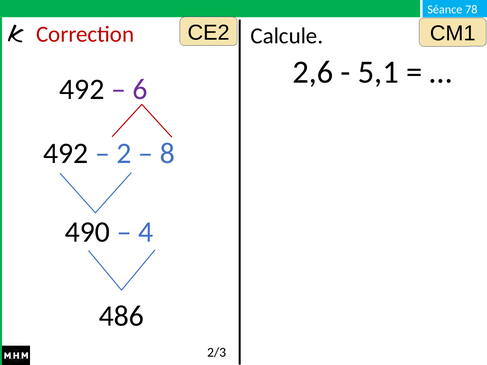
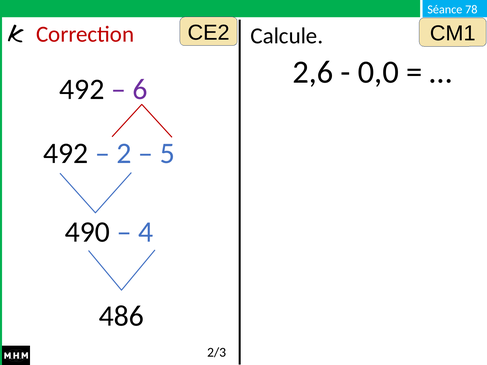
5,1: 5,1 -> 0,0
8: 8 -> 5
